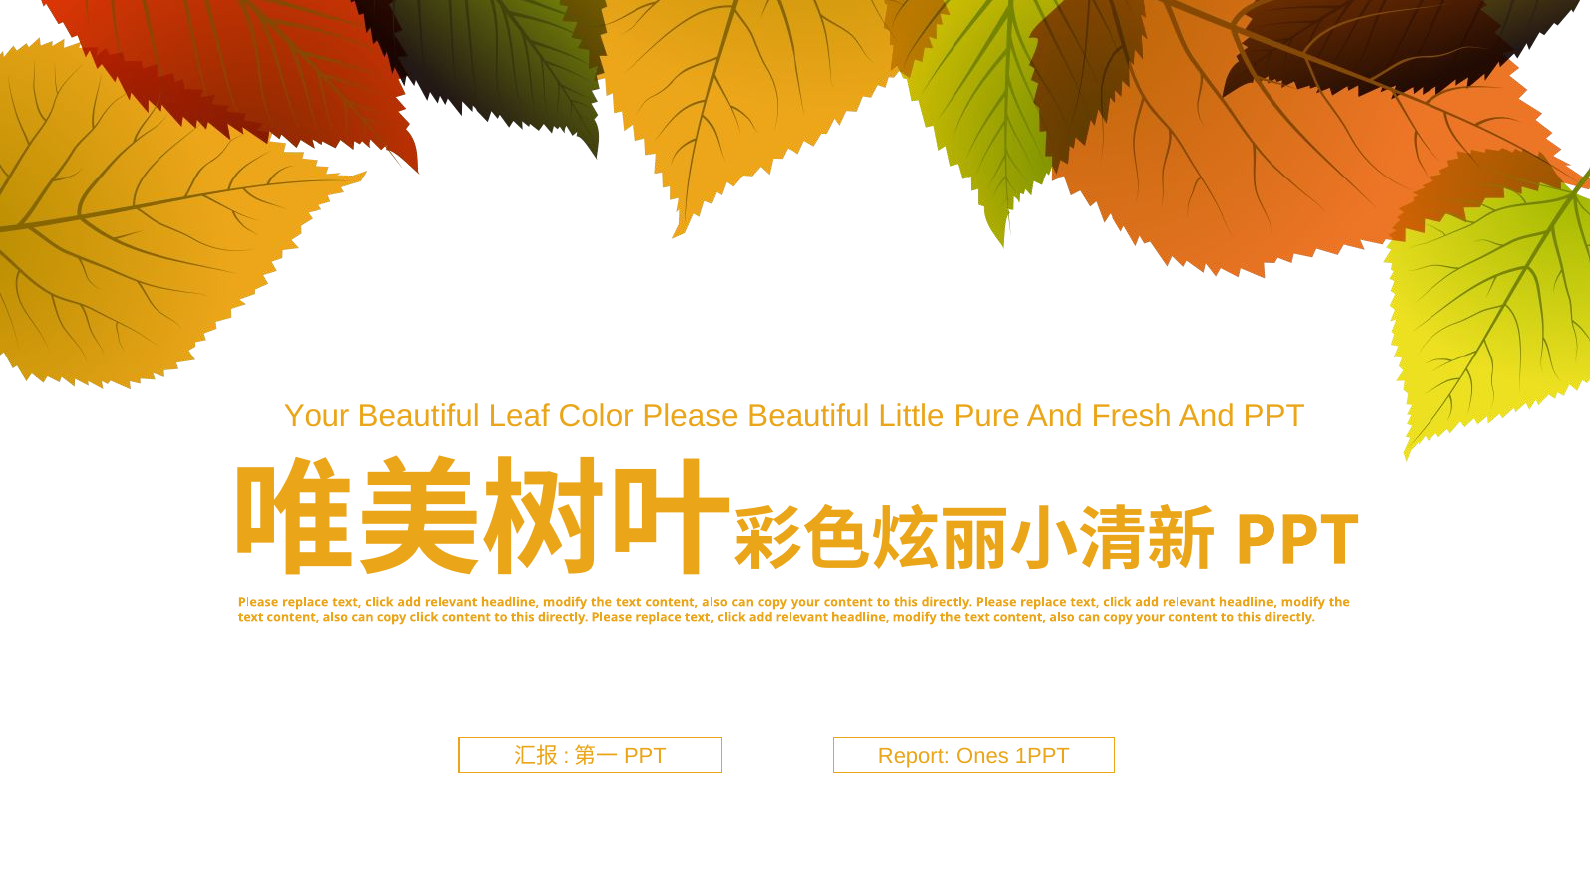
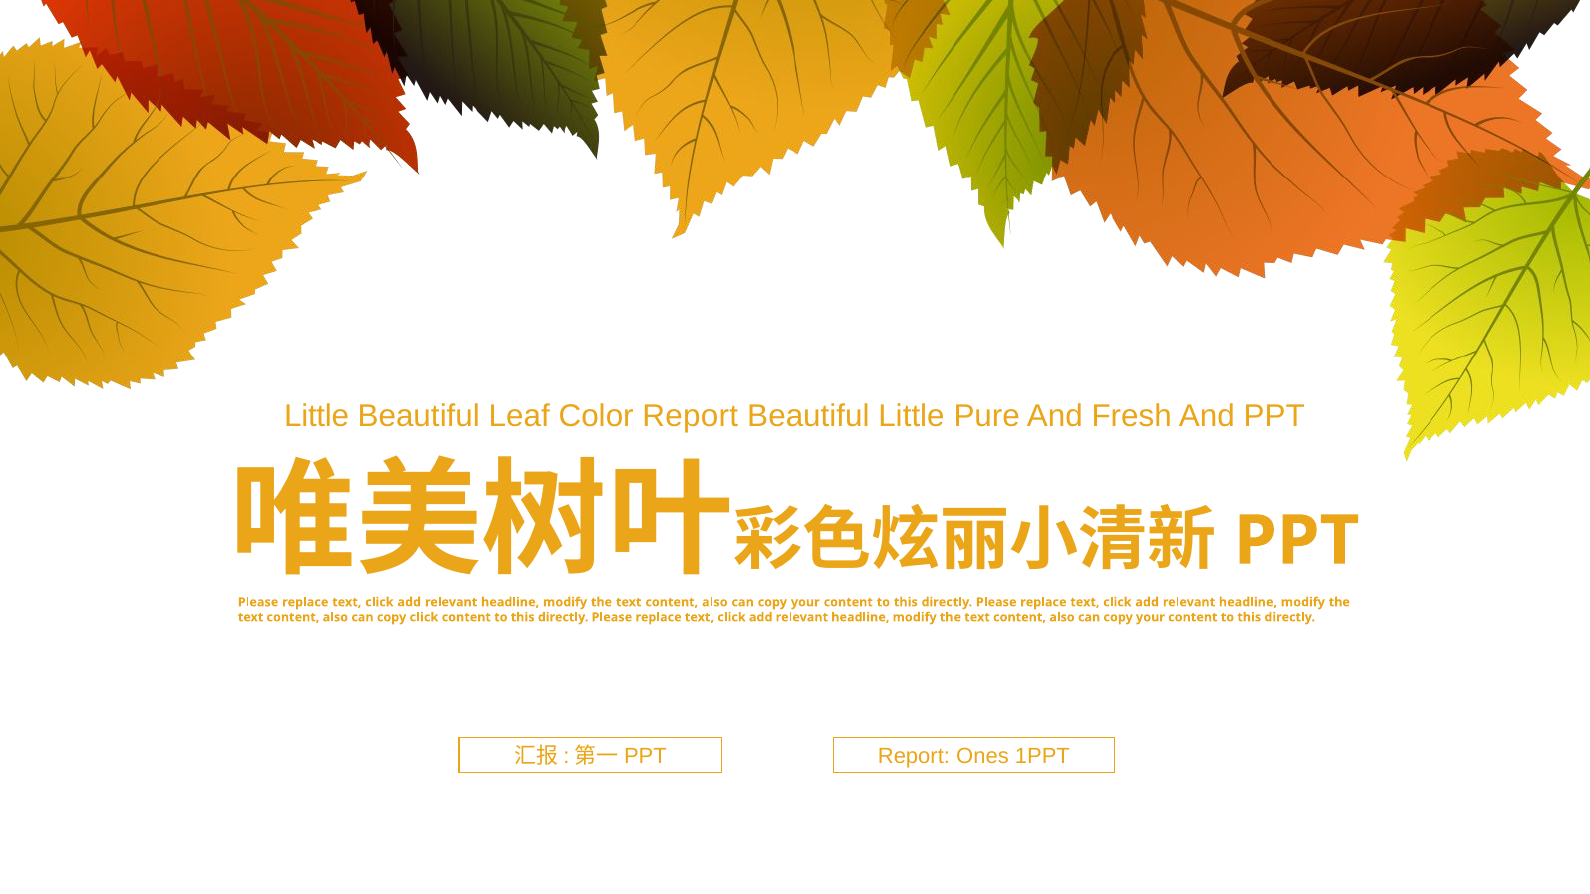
Your at (317, 416): Your -> Little
Color Please: Please -> Report
